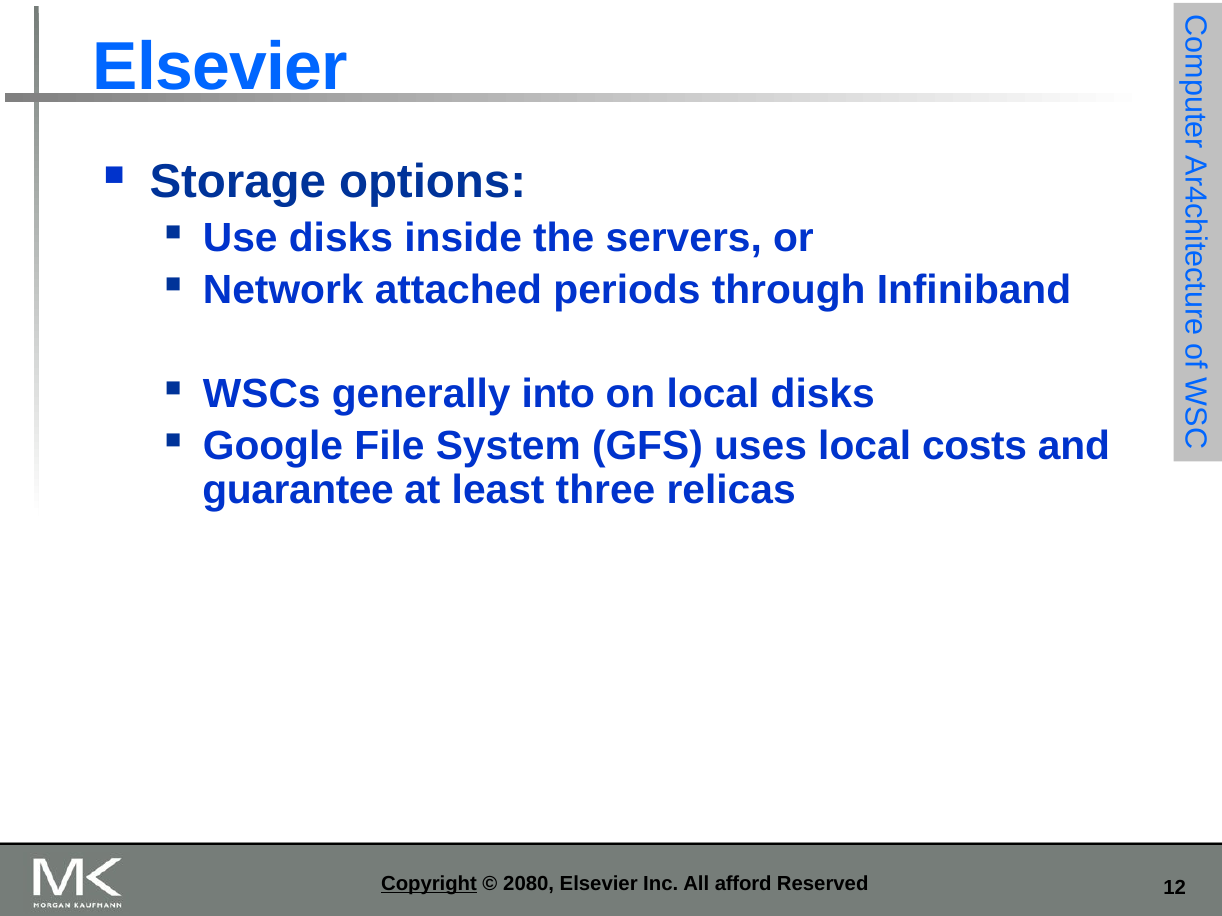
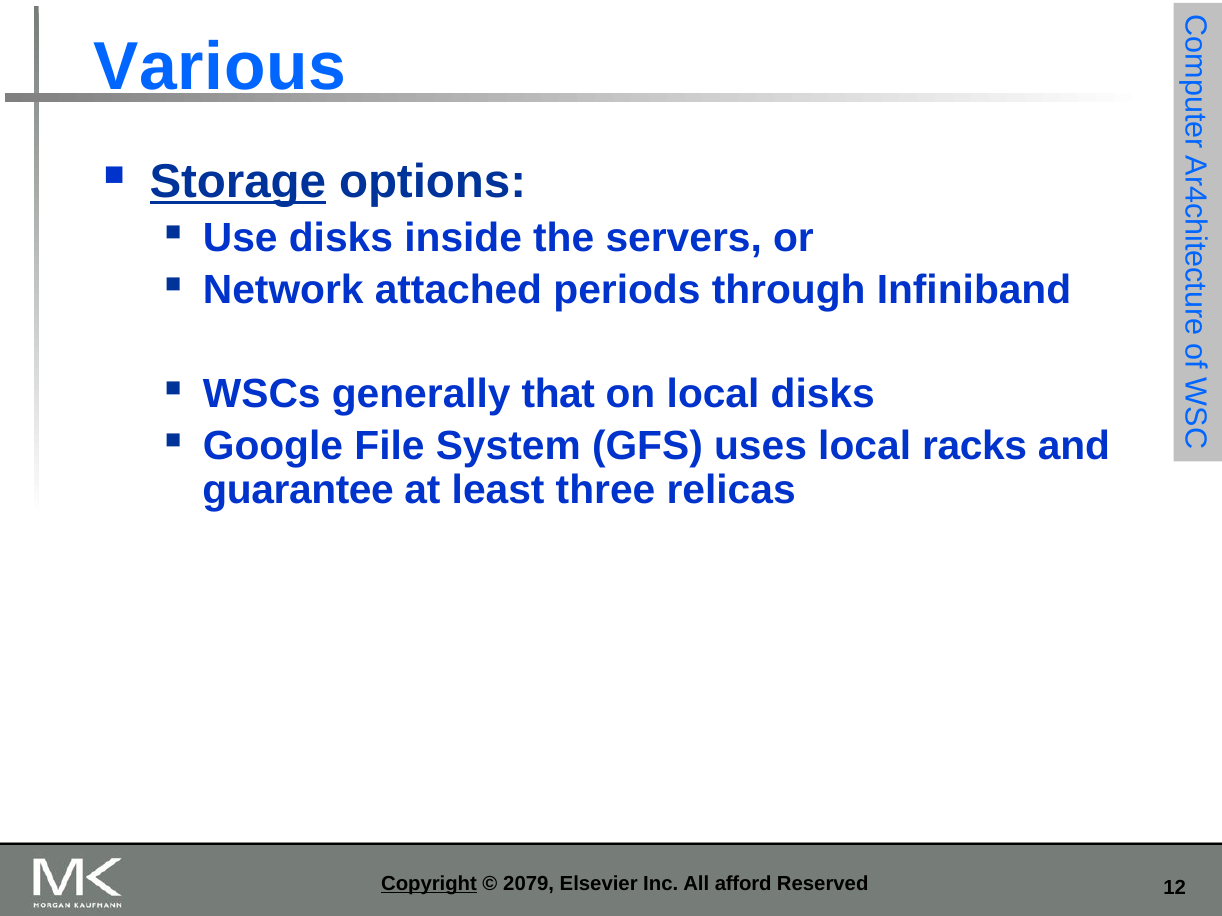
Elsevier at (220, 67): Elsevier -> Various
Storage underline: none -> present
into: into -> that
costs: costs -> racks
2080: 2080 -> 2079
